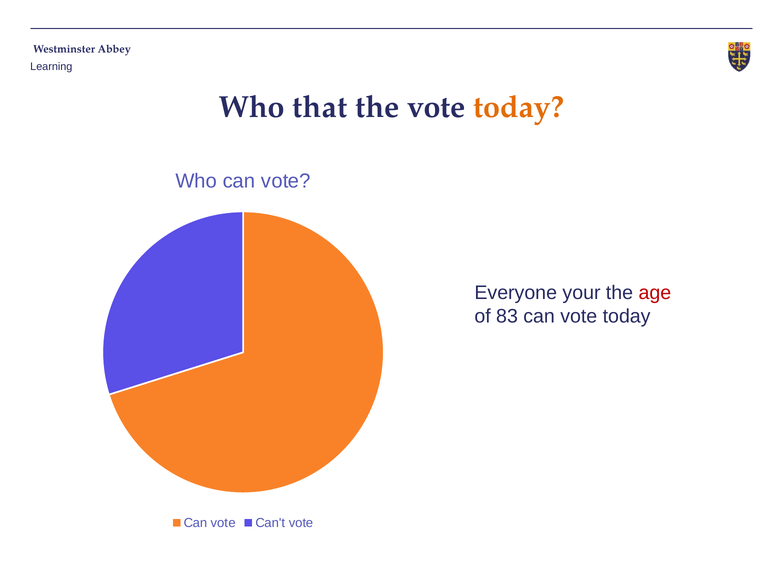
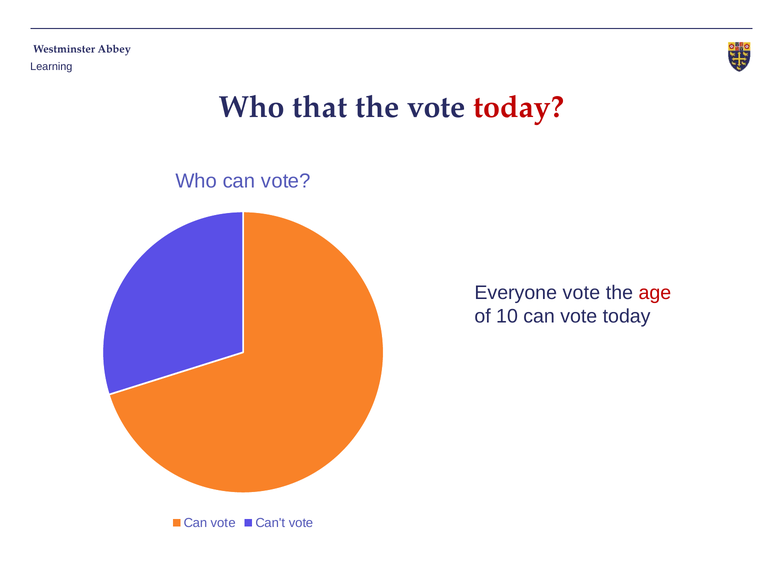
today at (519, 107) colour: orange -> red
Everyone your: your -> vote
83: 83 -> 10
